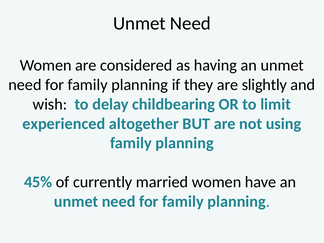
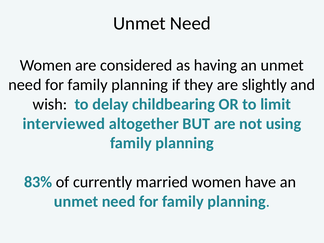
experienced: experienced -> interviewed
45%: 45% -> 83%
